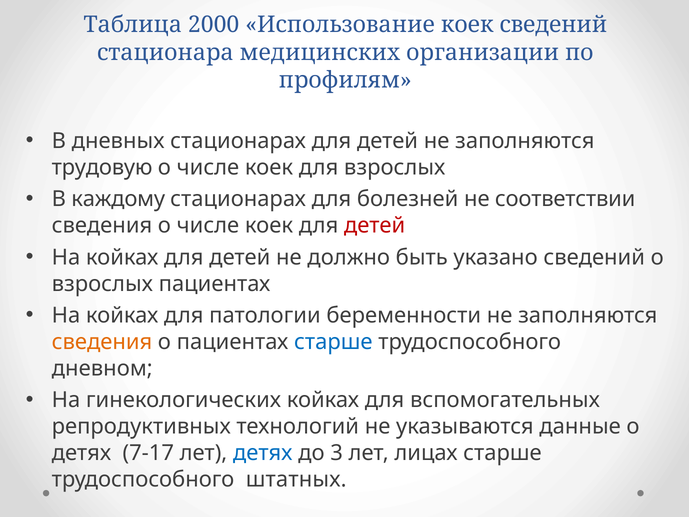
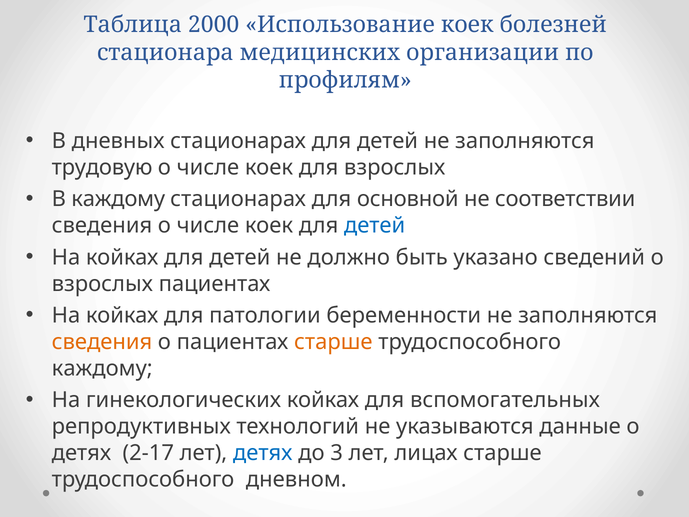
коек сведений: сведений -> болезней
болезней: болезней -> основной
детей at (375, 225) colour: red -> blue
старше at (333, 342) colour: blue -> orange
дневном at (102, 368): дневном -> каждому
7-17: 7-17 -> 2-17
штатных: штатных -> дневном
